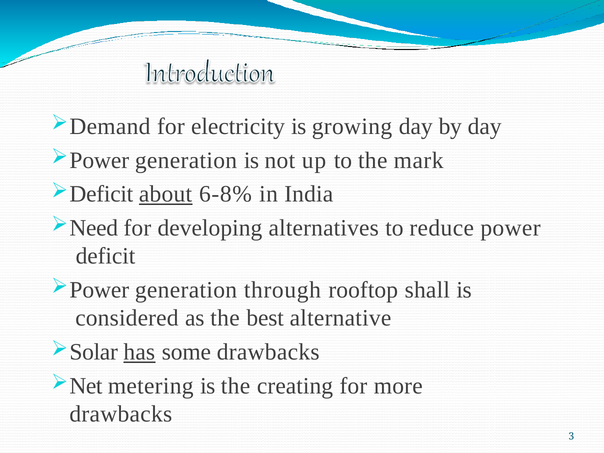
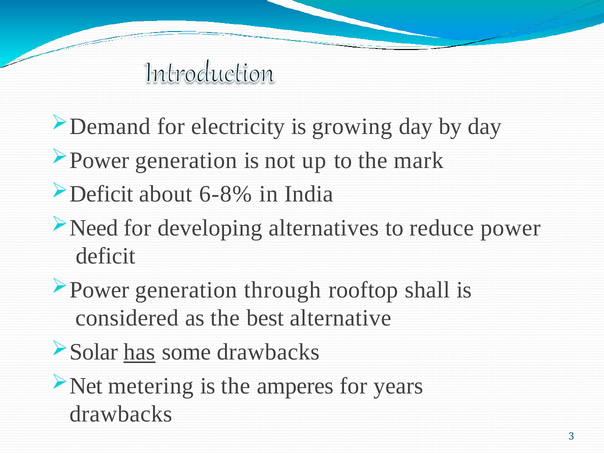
about underline: present -> none
creating: creating -> amperes
more: more -> years
